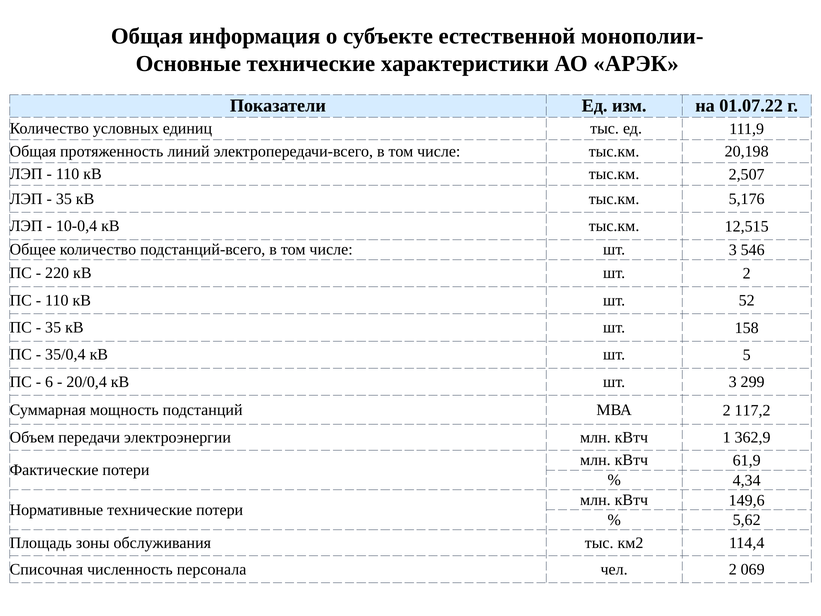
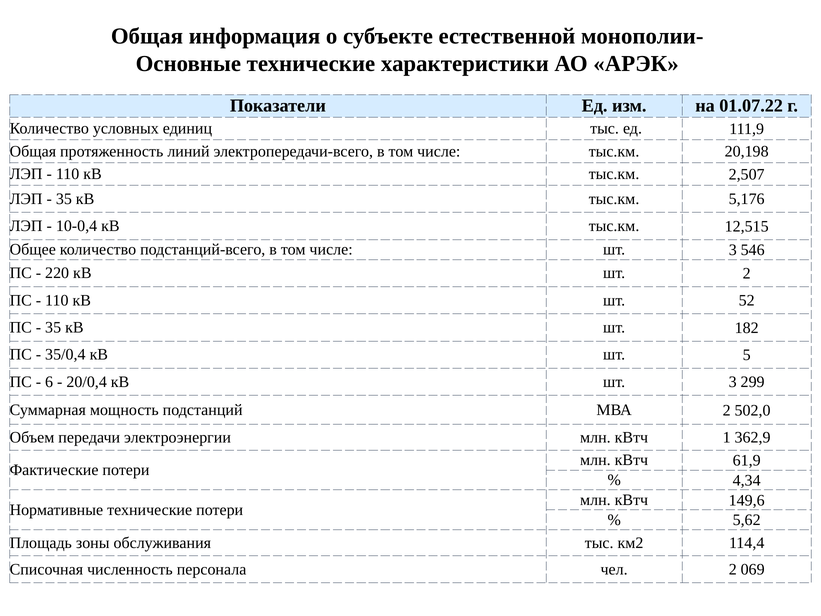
158: 158 -> 182
117,2: 117,2 -> 502,0
